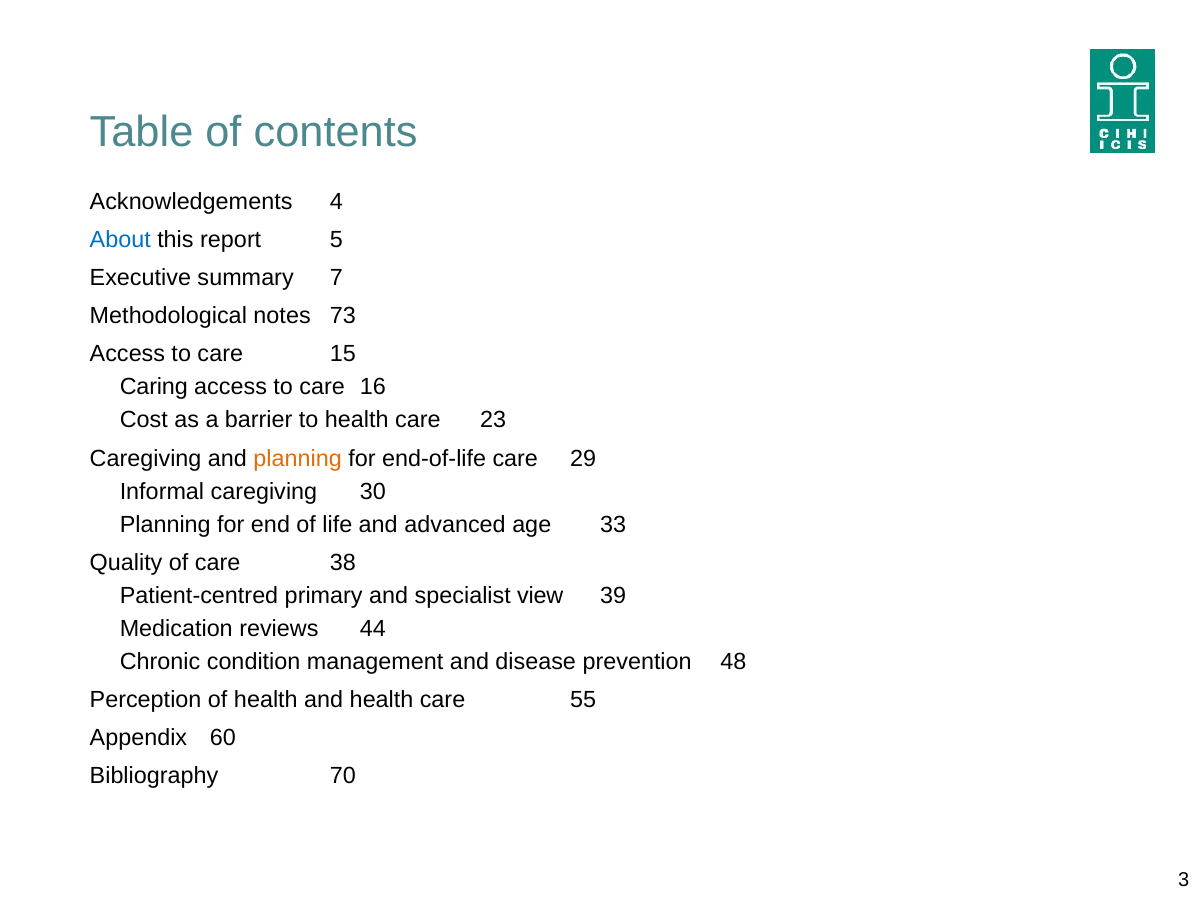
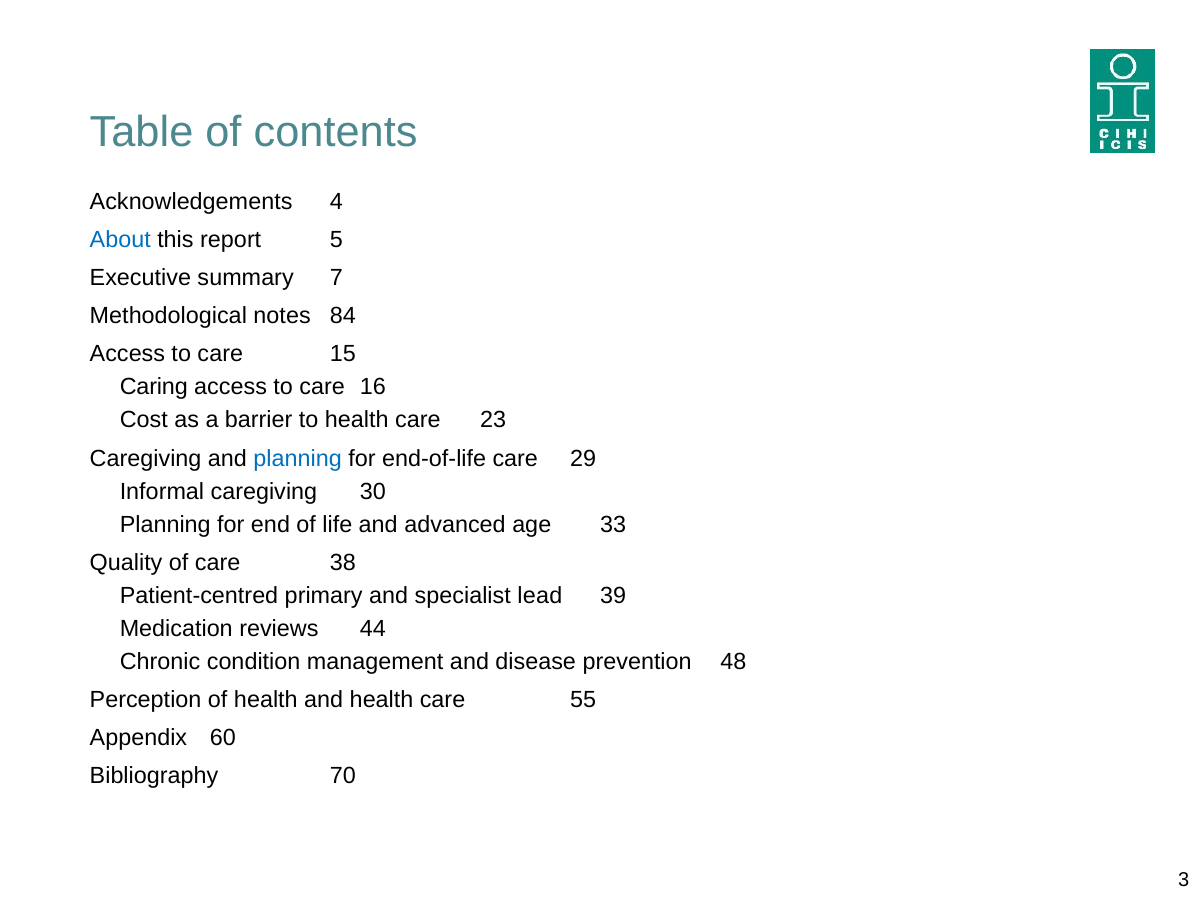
73: 73 -> 84
planning at (298, 458) colour: orange -> blue
view: view -> lead
